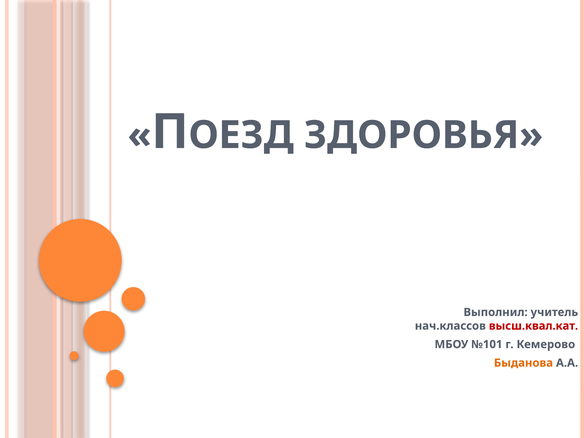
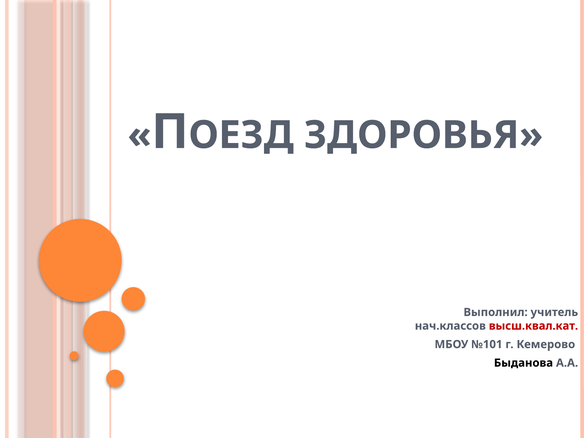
Быданова colour: orange -> black
